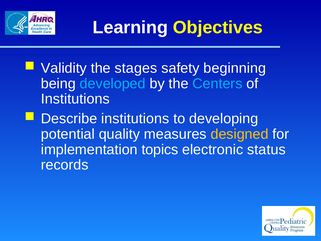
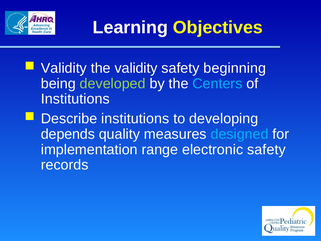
the stages: stages -> validity
developed colour: light blue -> light green
potential: potential -> depends
designed colour: yellow -> light blue
topics: topics -> range
electronic status: status -> safety
